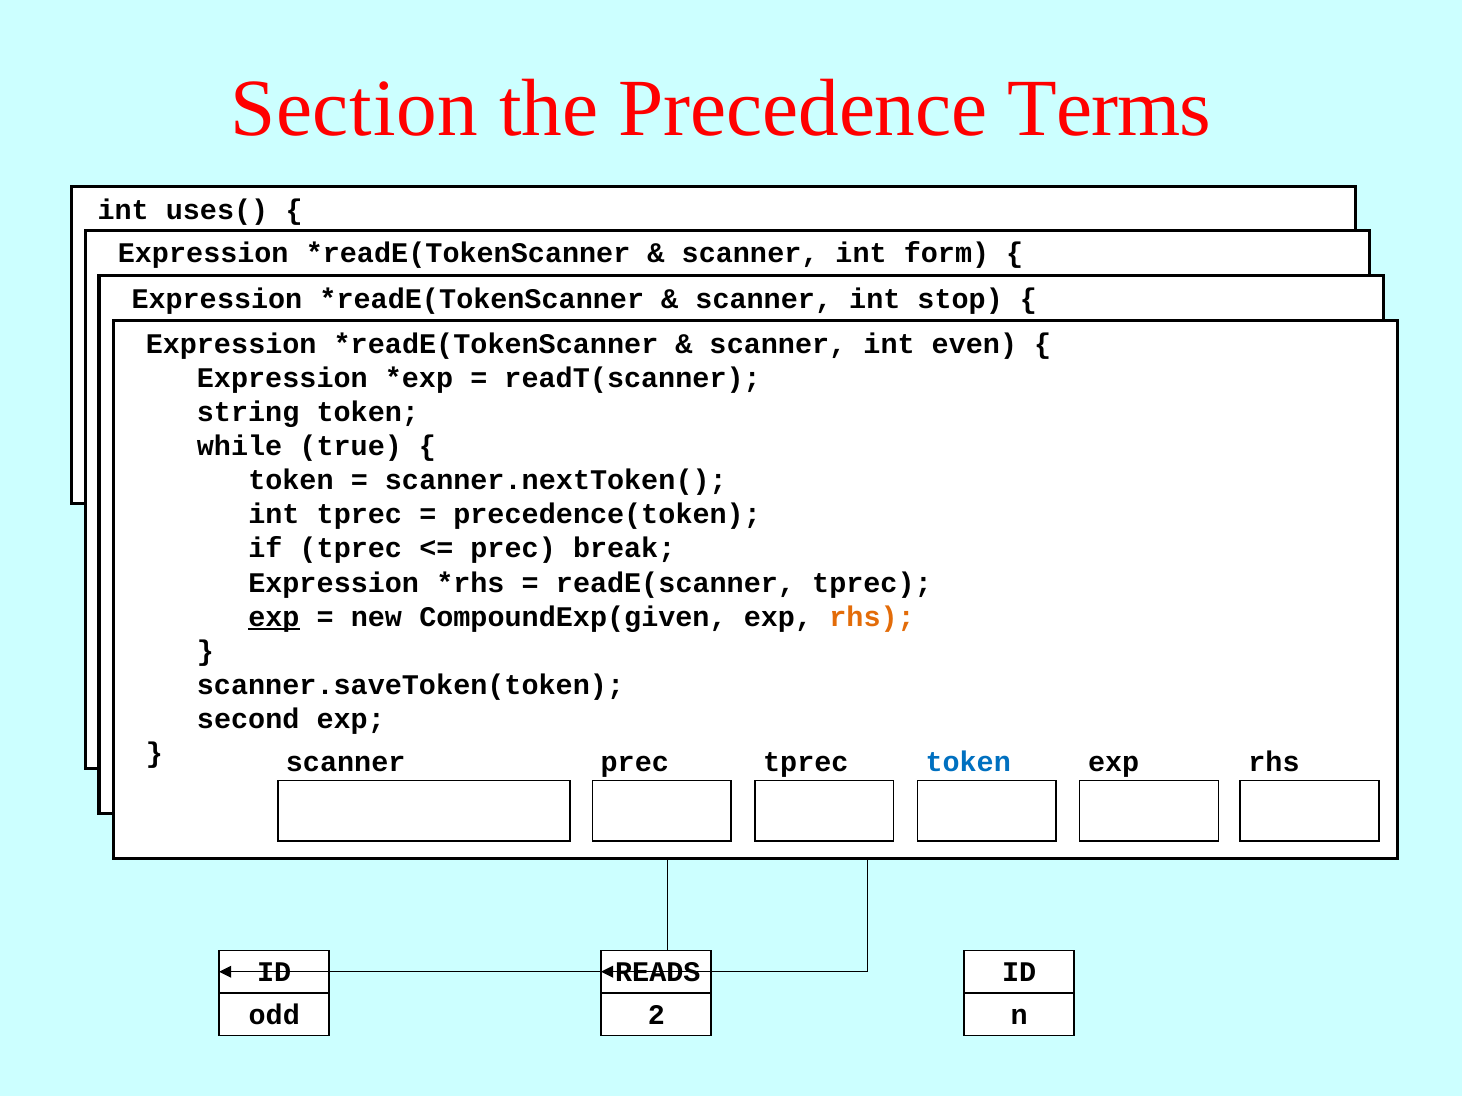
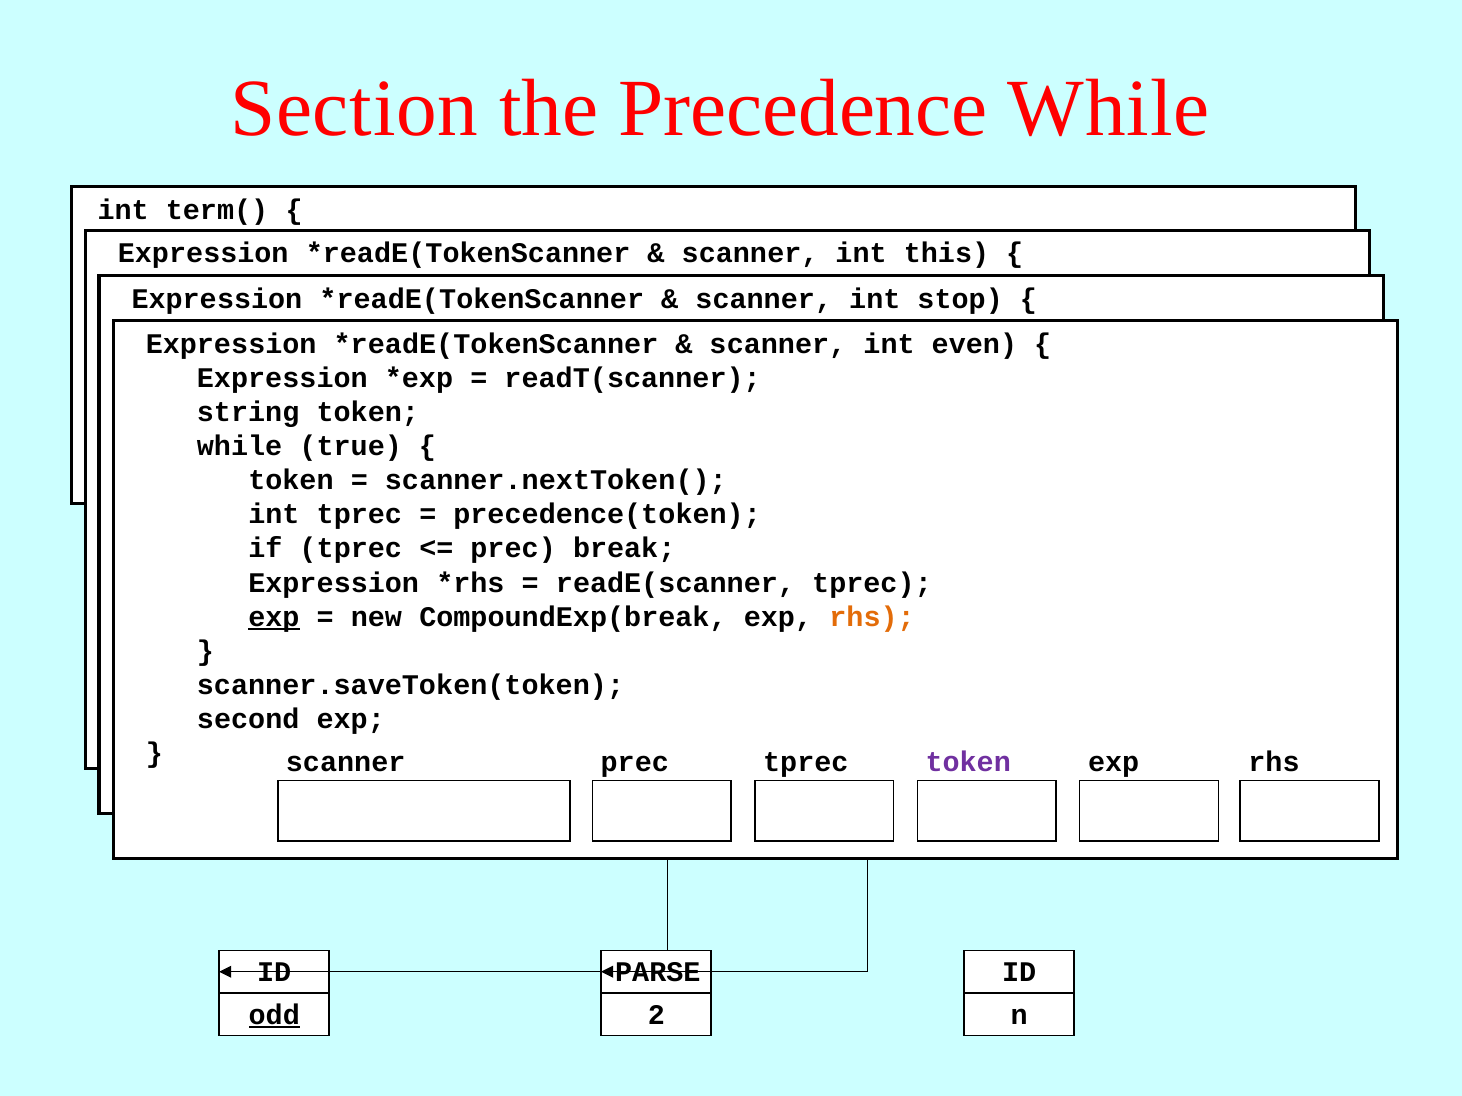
Precedence Terms: Terms -> While
uses(: uses( -> term(
form: form -> this
CompoundExp(given: CompoundExp(given -> CompoundExp(break
token at (968, 763) colour: blue -> purple
READS: READS -> PARSE
odd at (274, 1015) underline: none -> present
